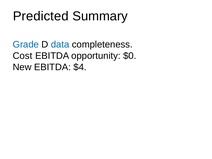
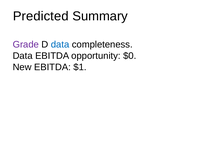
Grade colour: blue -> purple
Cost at (23, 56): Cost -> Data
$4: $4 -> $1
